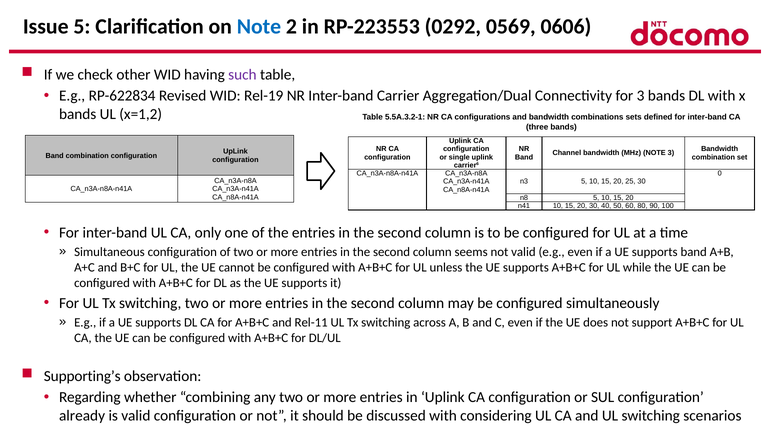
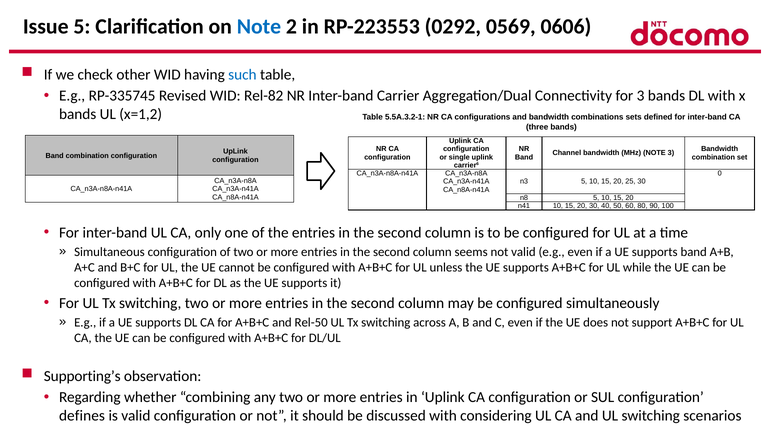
such colour: purple -> blue
RP-622834: RP-622834 -> RP-335745
Rel-19: Rel-19 -> Rel-82
Rel-11: Rel-11 -> Rel-50
already: already -> defines
